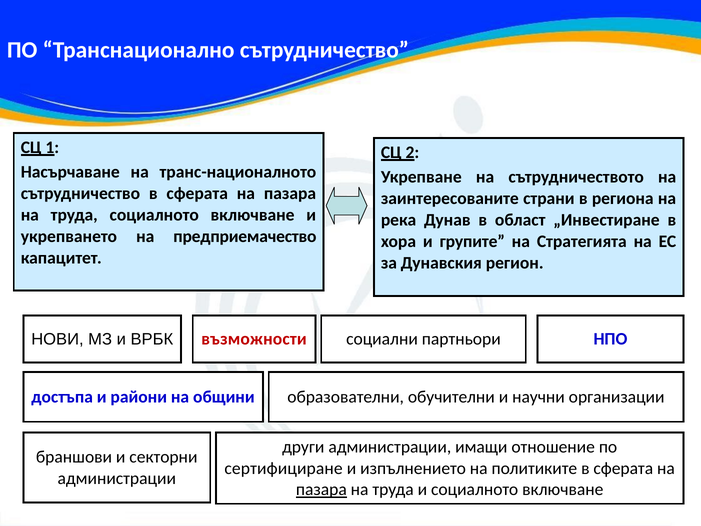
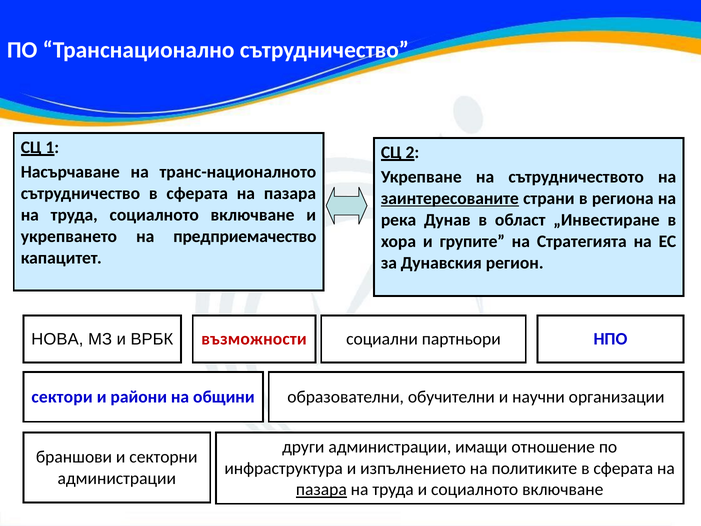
заинтересованите underline: none -> present
НОВИ: НОВИ -> НОВА
достъпа: достъпа -> сектори
сертифициране: сертифициране -> инфраструктура
